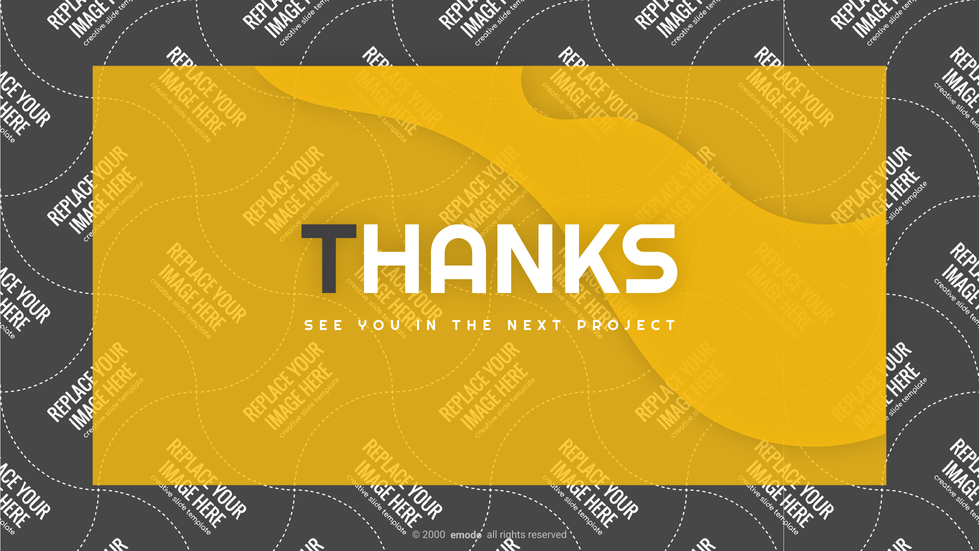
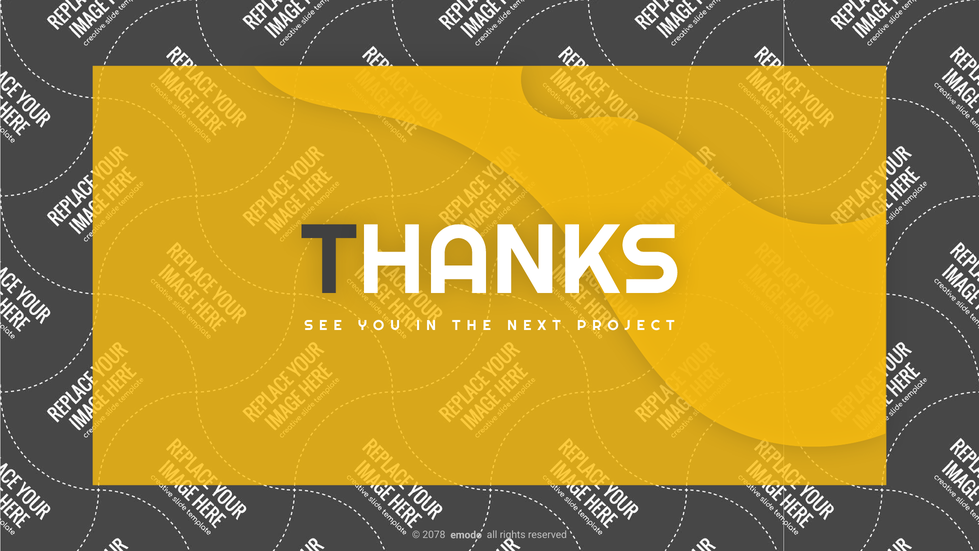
2000: 2000 -> 2078
